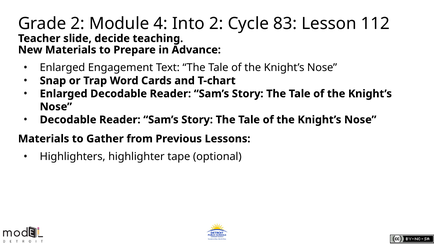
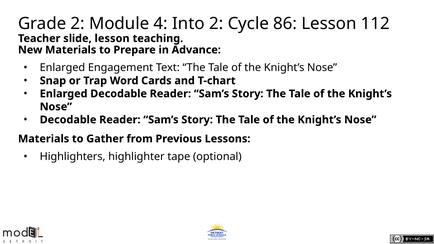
83: 83 -> 86
slide decide: decide -> lesson
